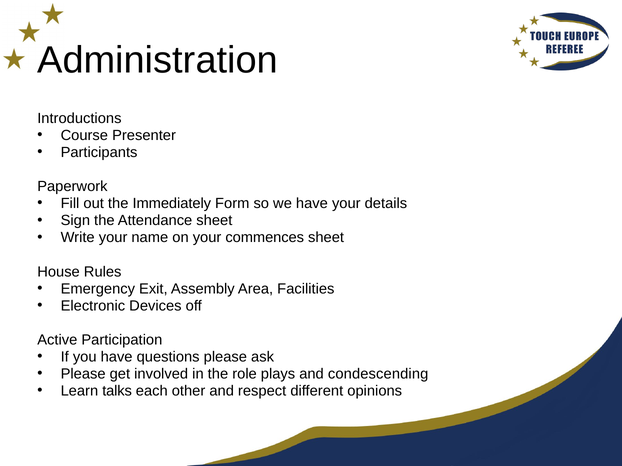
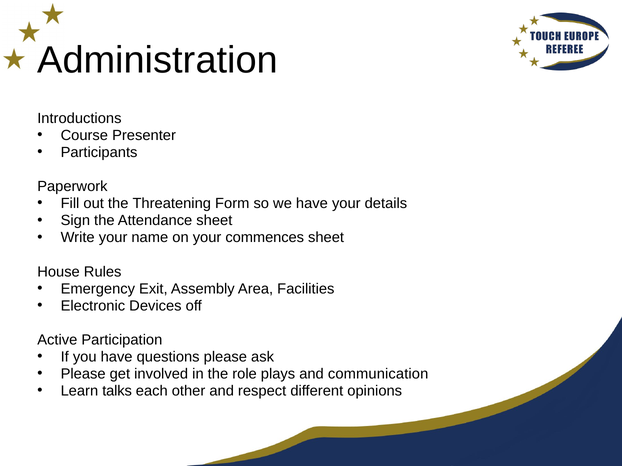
Immediately: Immediately -> Threatening
condescending: condescending -> communication
